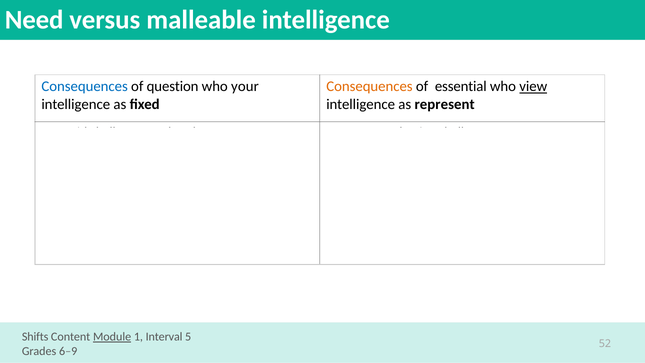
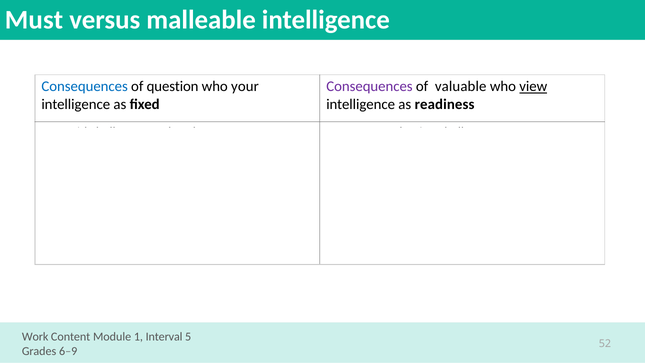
Need: Need -> Must
Consequences at (369, 86) colour: orange -> purple
of essential: essential -> valuable
represent: represent -> readiness
Shifts: Shifts -> Work
Module underline: present -> none
